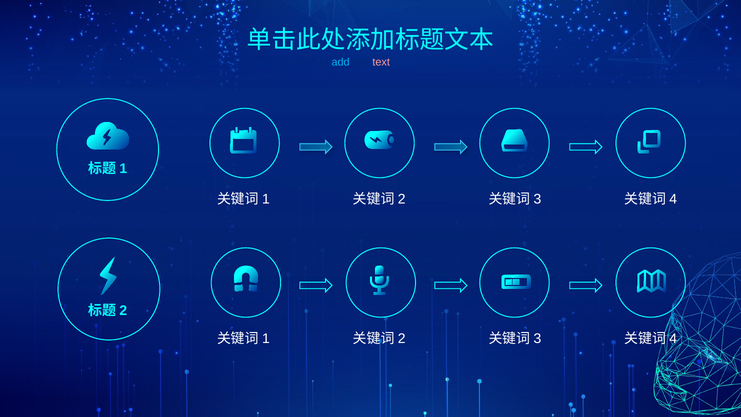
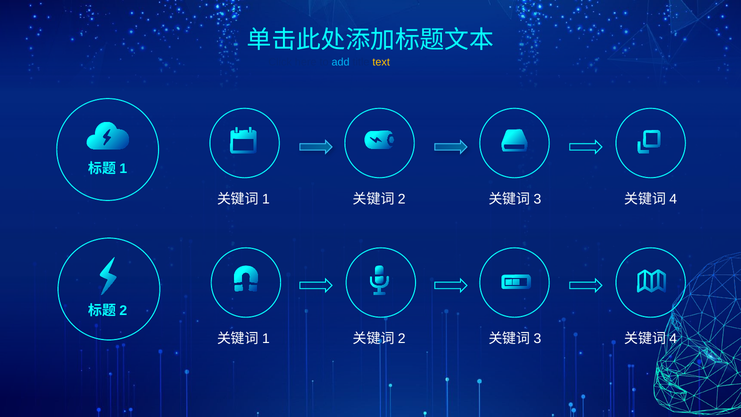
text colour: pink -> yellow
